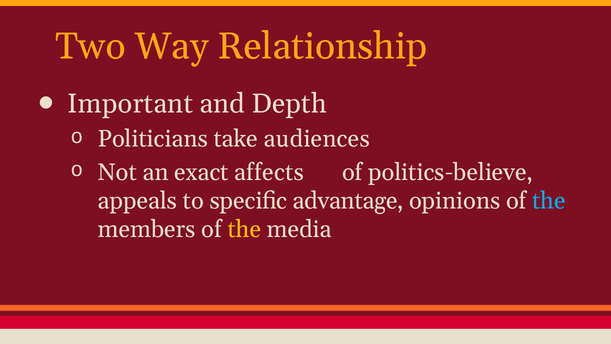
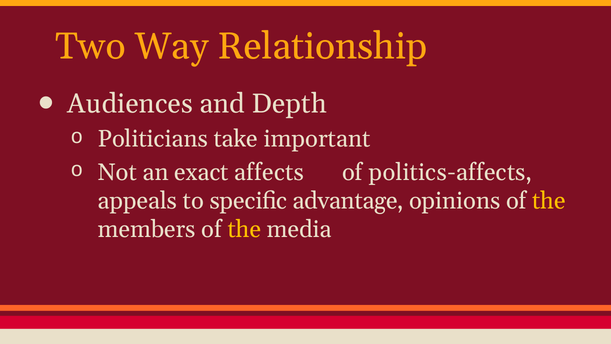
Important: Important -> Audiences
audiences: audiences -> important
politics-believe: politics-believe -> politics-affects
the at (549, 201) colour: light blue -> yellow
